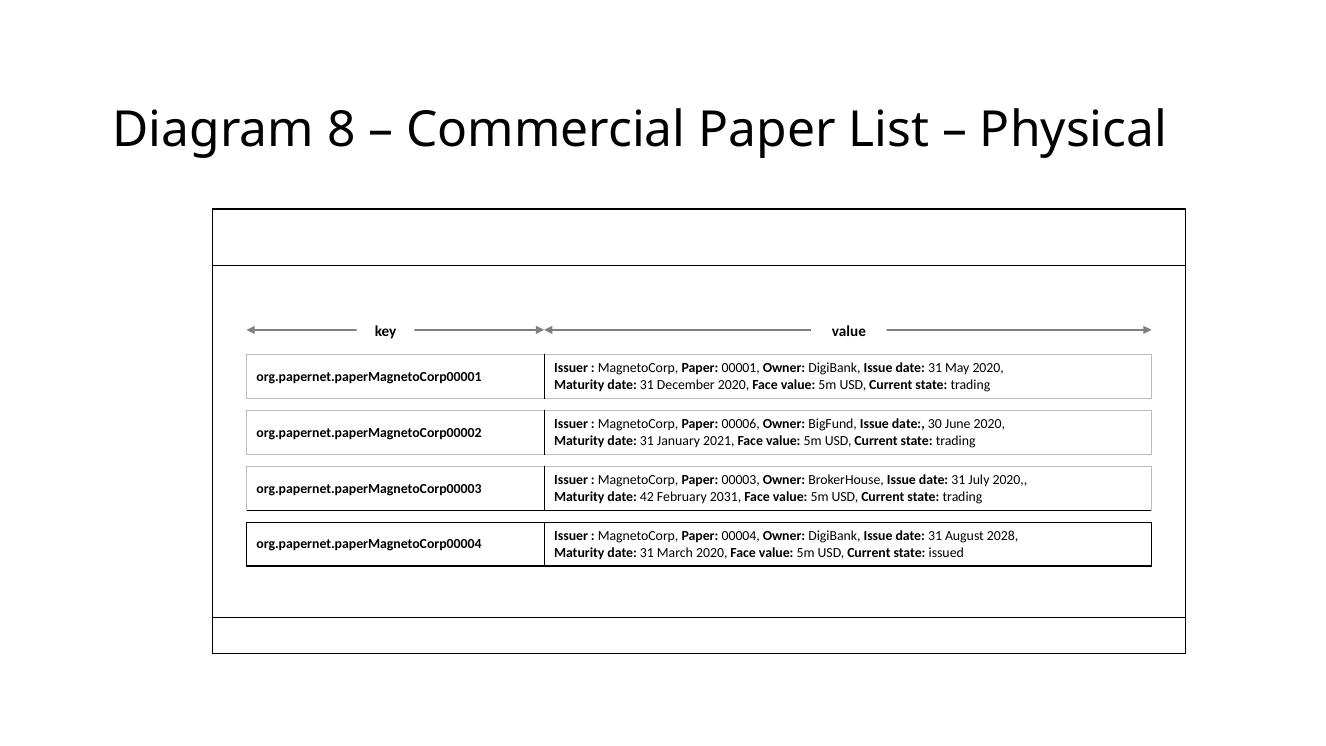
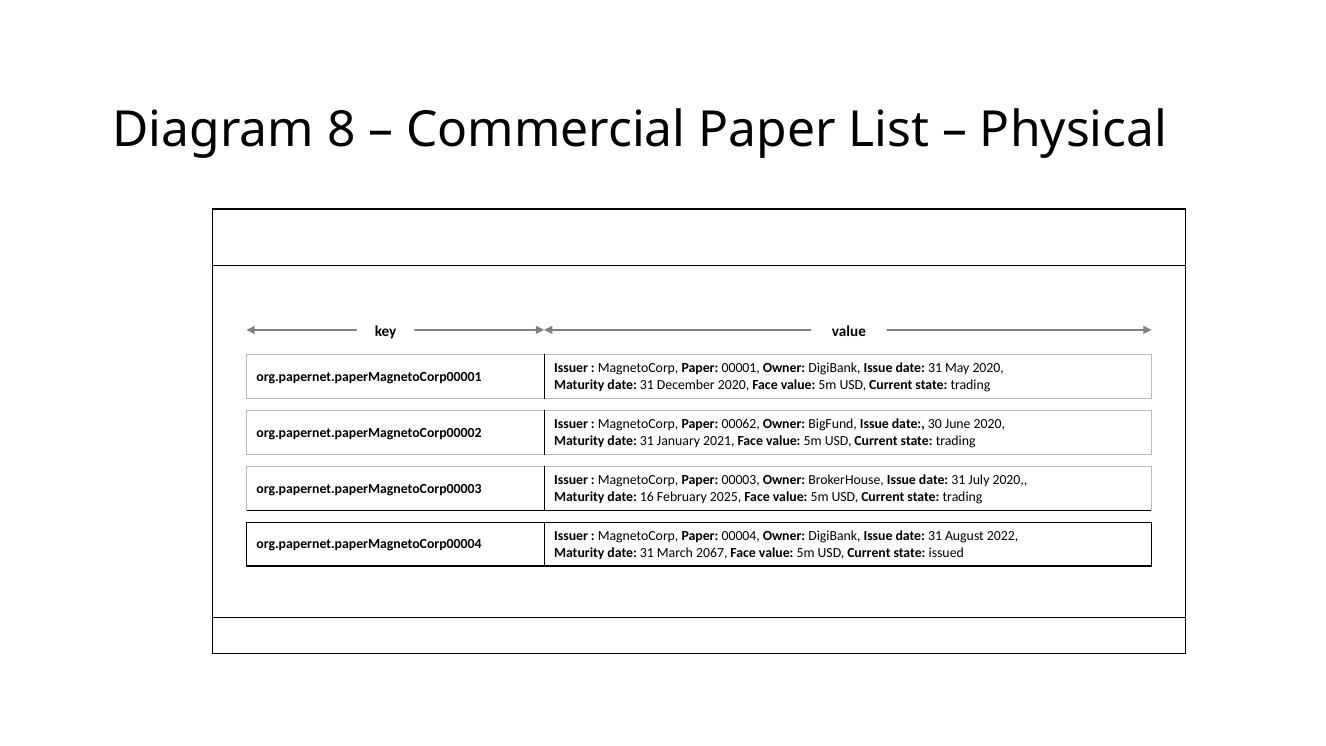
00006: 00006 -> 00062
42: 42 -> 16
2031: 2031 -> 2025
2028: 2028 -> 2022
March 2020: 2020 -> 2067
